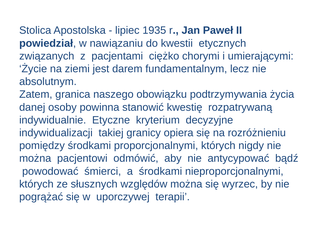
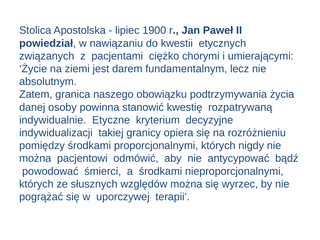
1935: 1935 -> 1900
